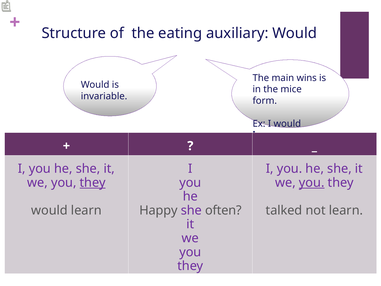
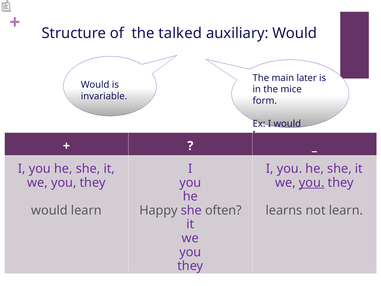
eating: eating -> talked
wins: wins -> later
they at (93, 182) underline: present -> none
talked: talked -> learns
